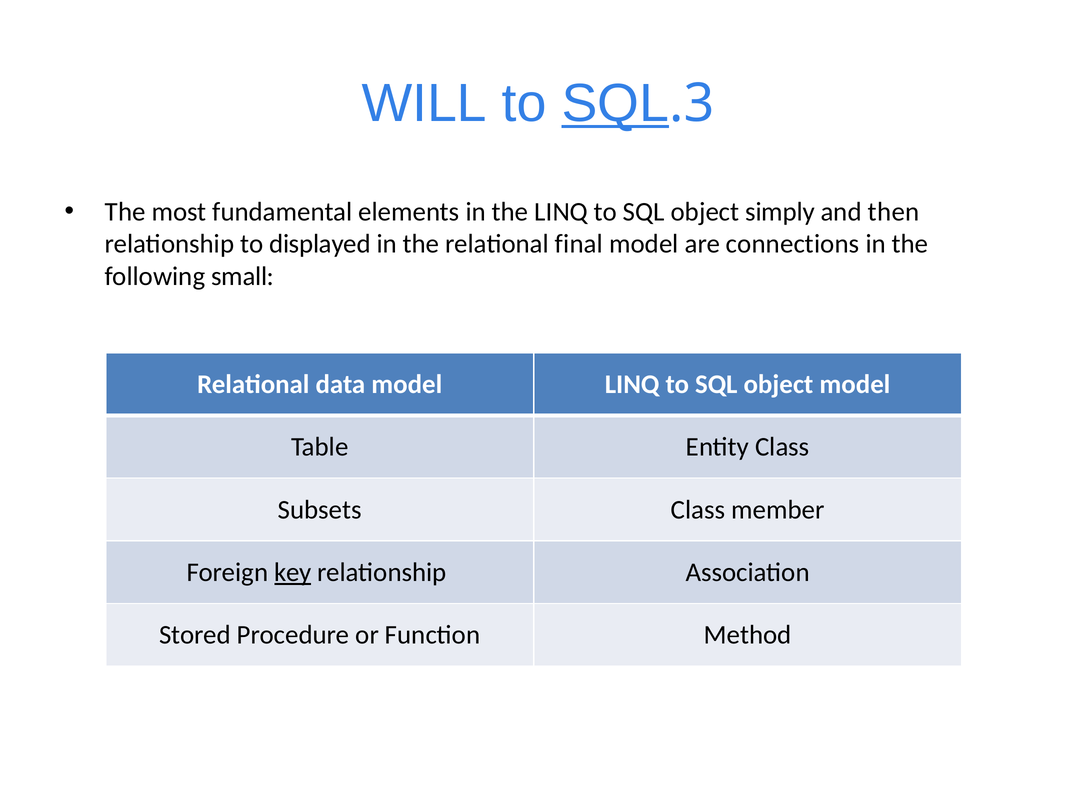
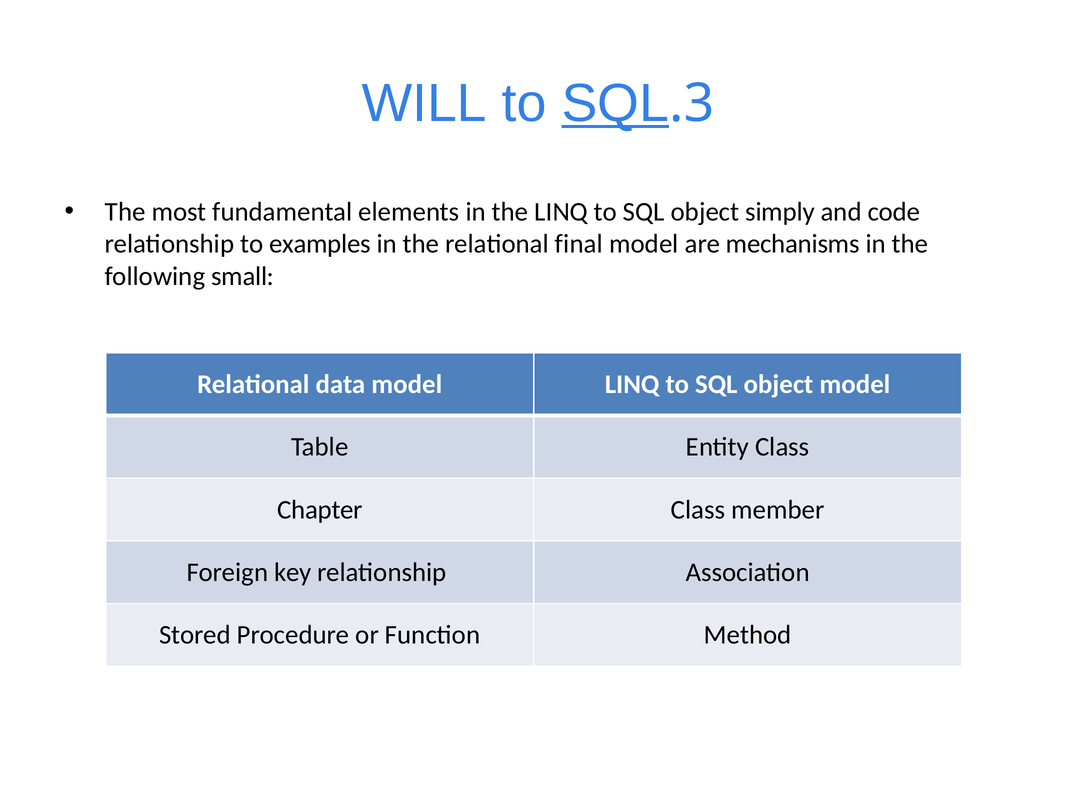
then: then -> code
displayed: displayed -> examples
connections: connections -> mechanisms
Subsets: Subsets -> Chapter
key underline: present -> none
